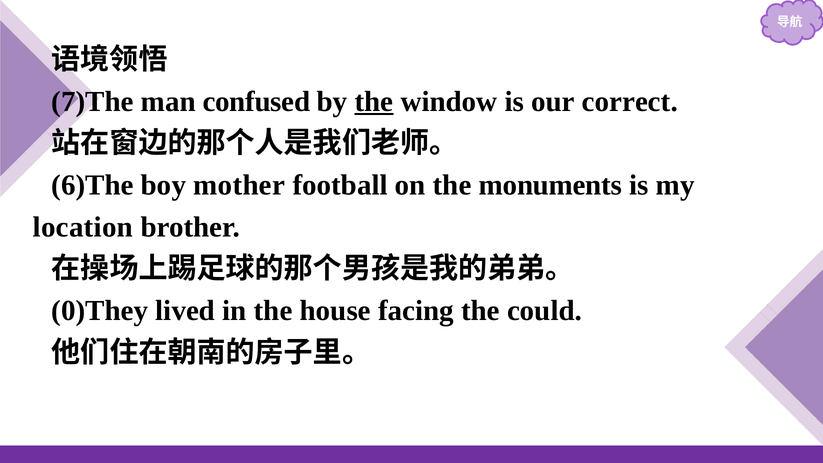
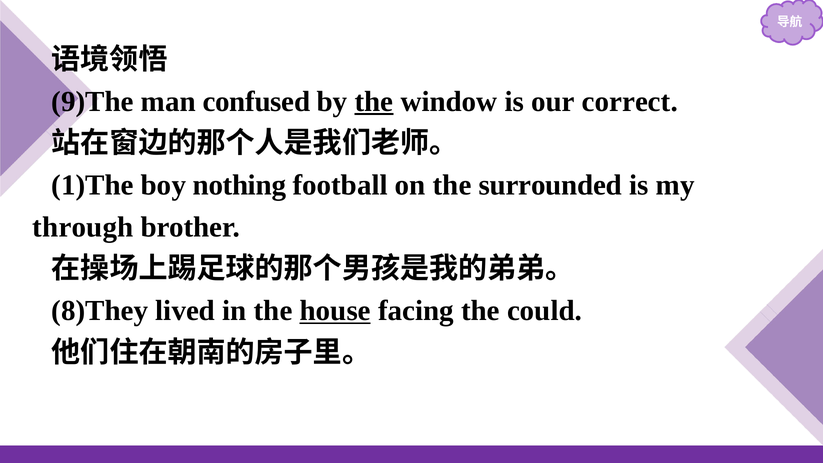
7)The: 7)The -> 9)The
6)The: 6)The -> 1)The
mother: mother -> nothing
monuments: monuments -> surrounded
location: location -> through
0)They: 0)They -> 8)They
house underline: none -> present
